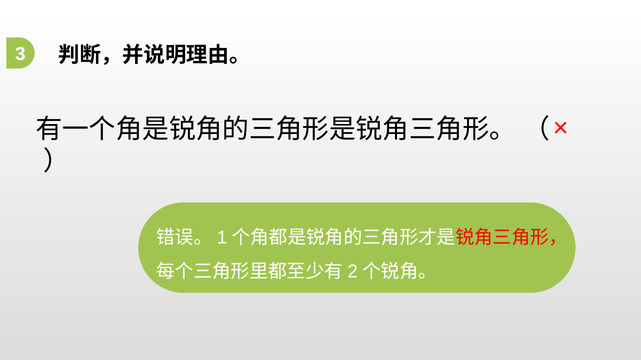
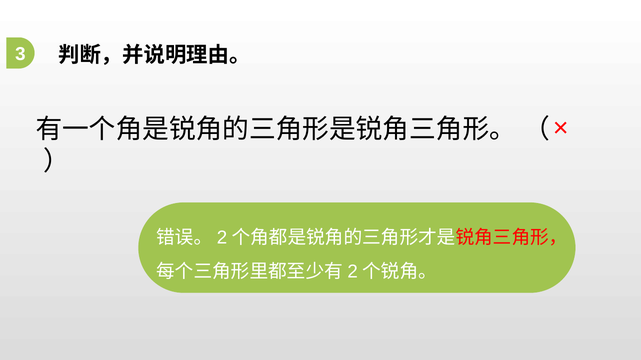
1 at (222, 238): 1 -> 2
